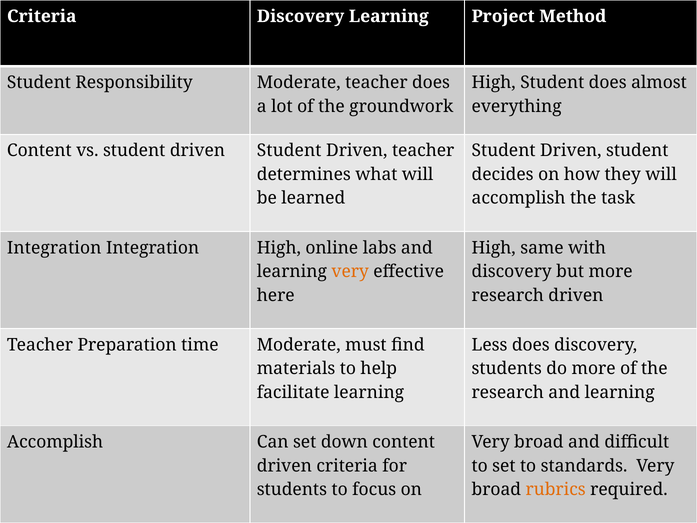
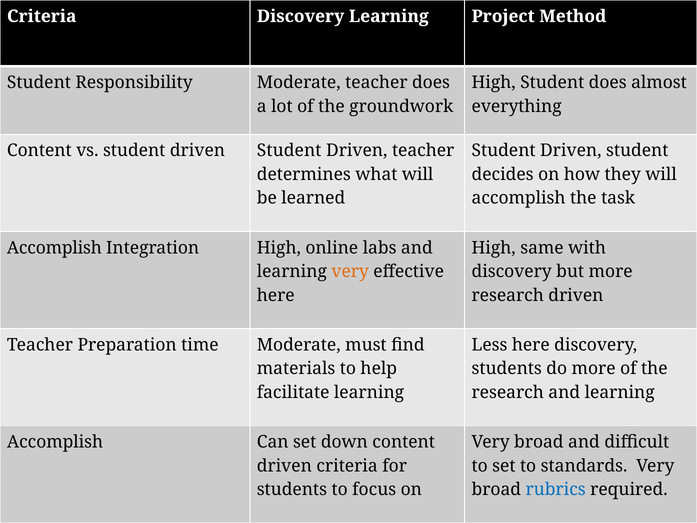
Integration at (54, 248): Integration -> Accomplish
Less does: does -> here
rubrics colour: orange -> blue
